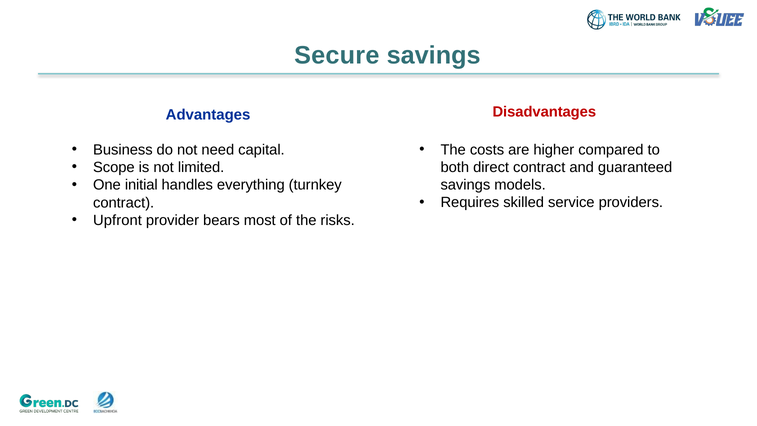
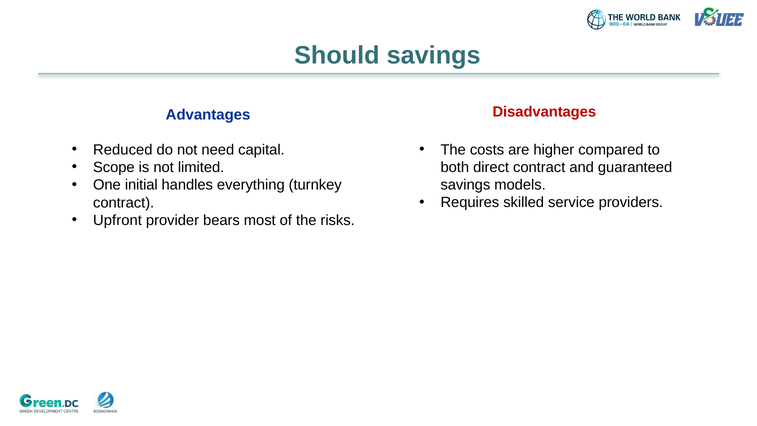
Secure: Secure -> Should
Business: Business -> Reduced
